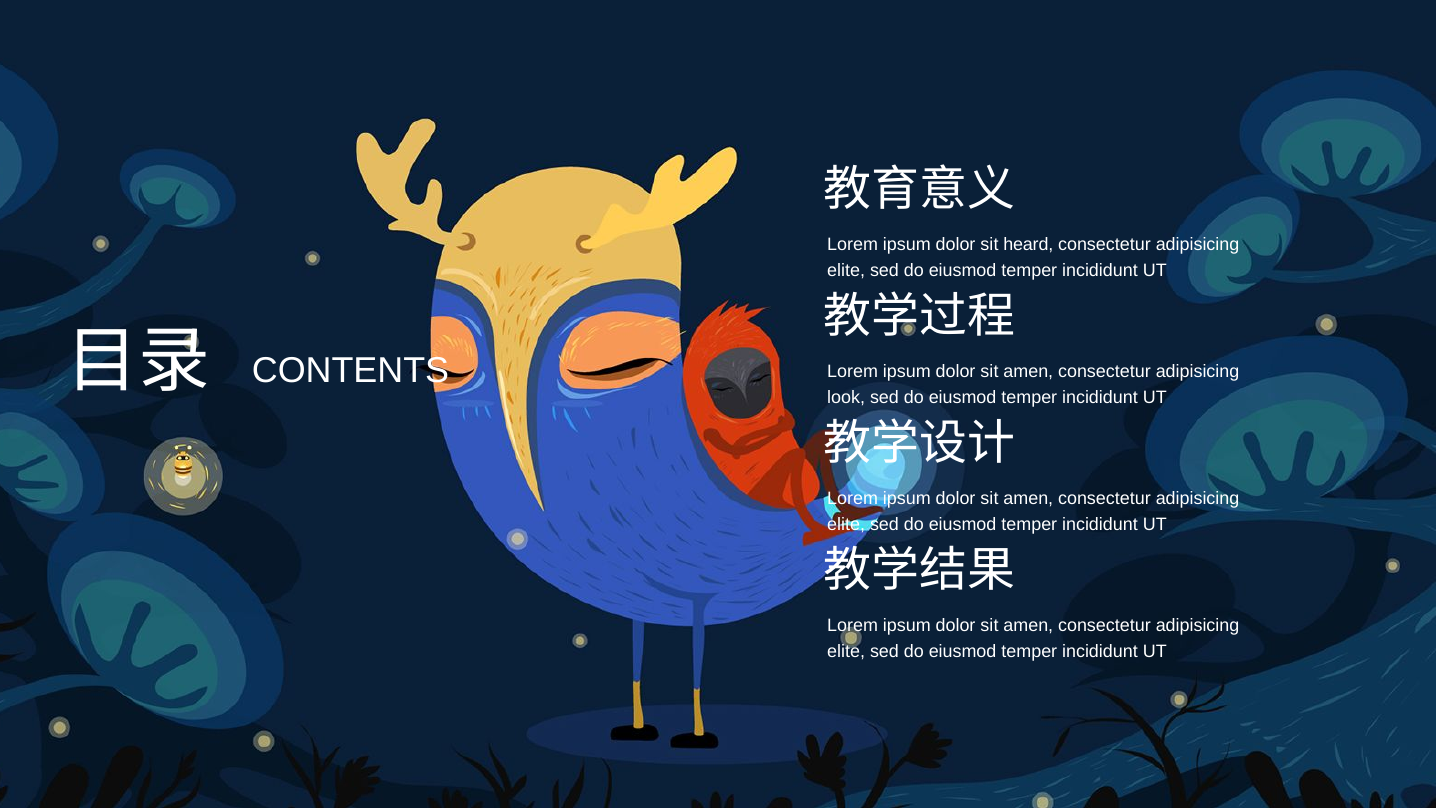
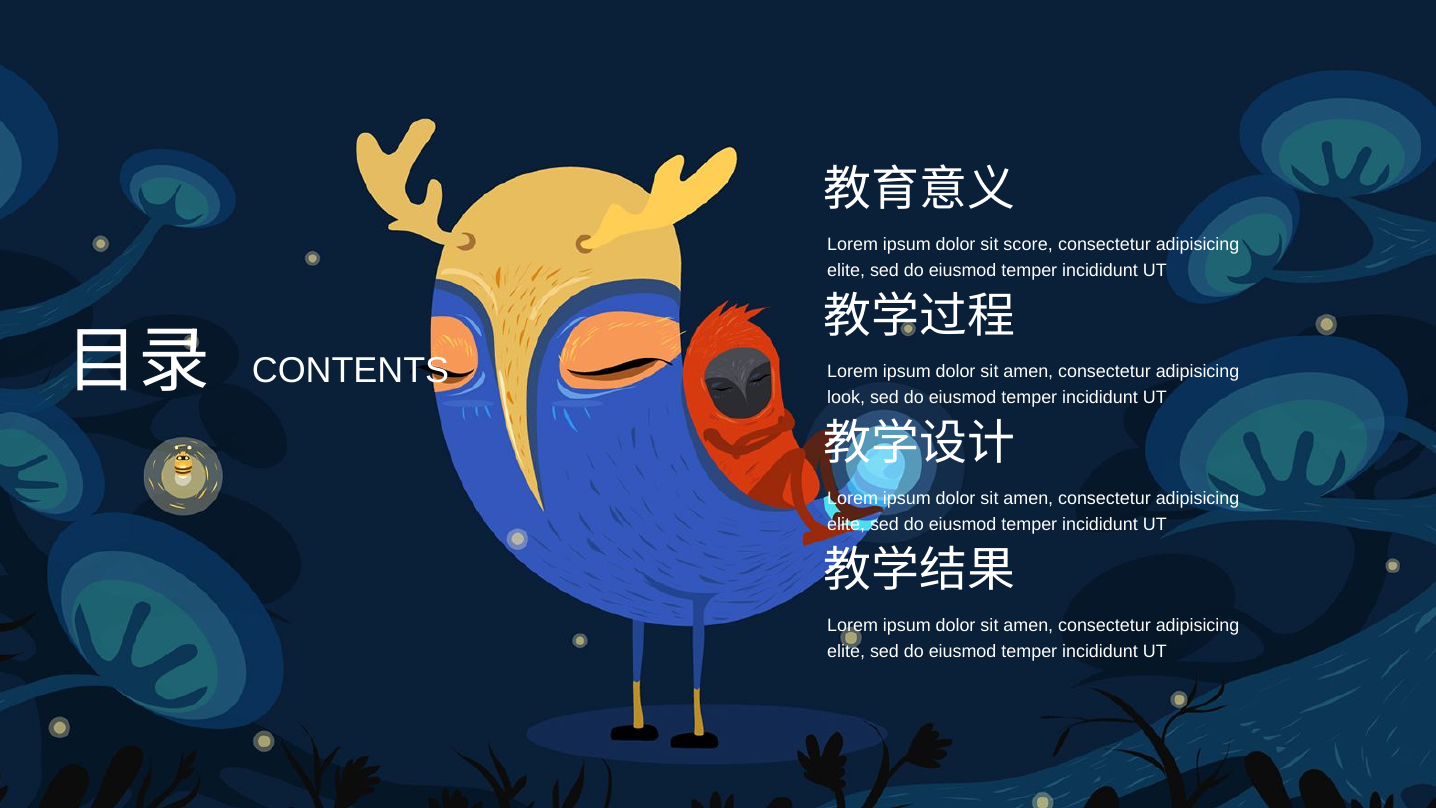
heard: heard -> score
